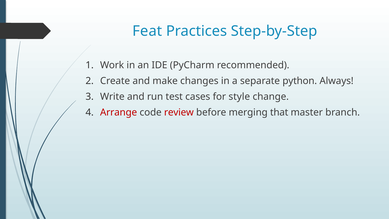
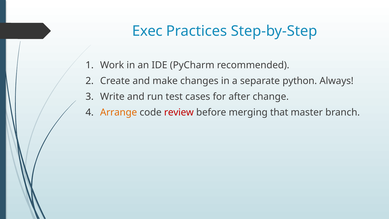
Feat: Feat -> Exec
style: style -> after
Arrange colour: red -> orange
